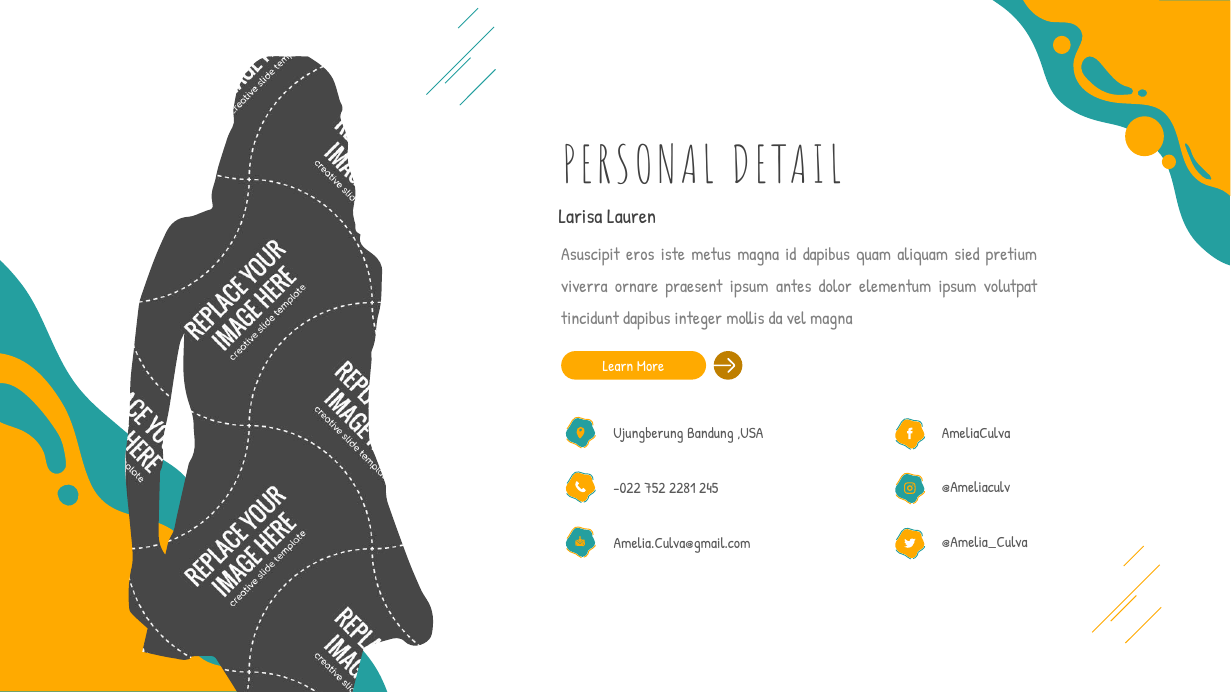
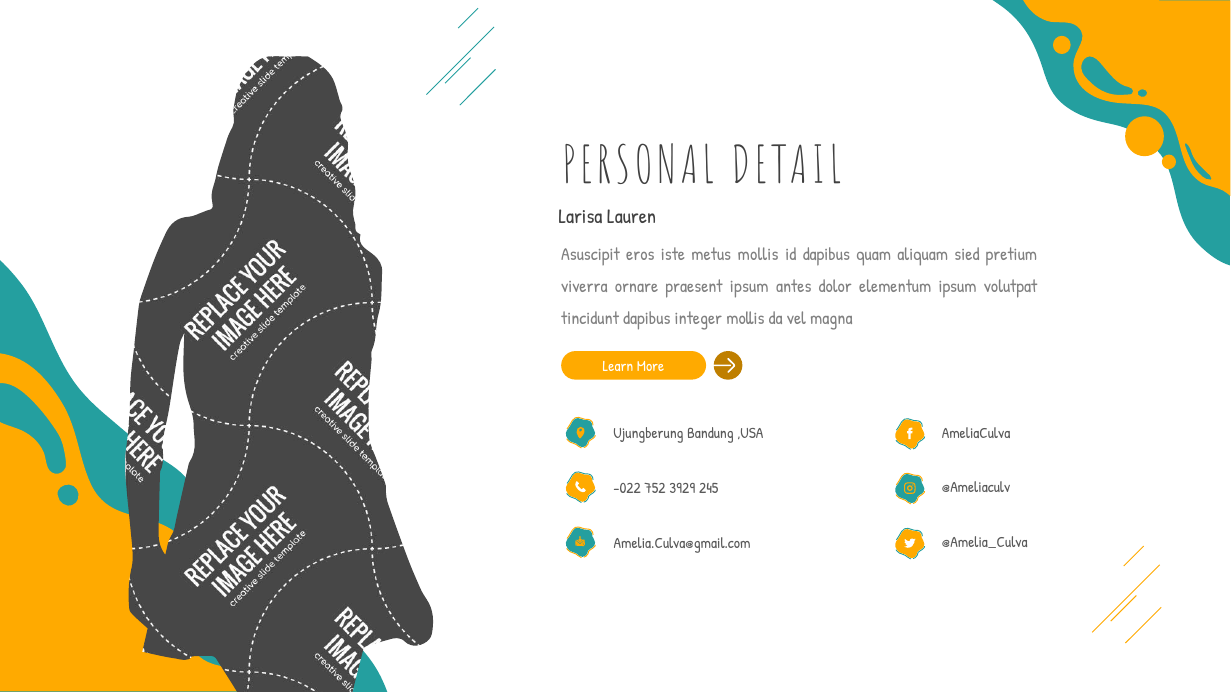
metus magna: magna -> mollis
2281: 2281 -> 3929
